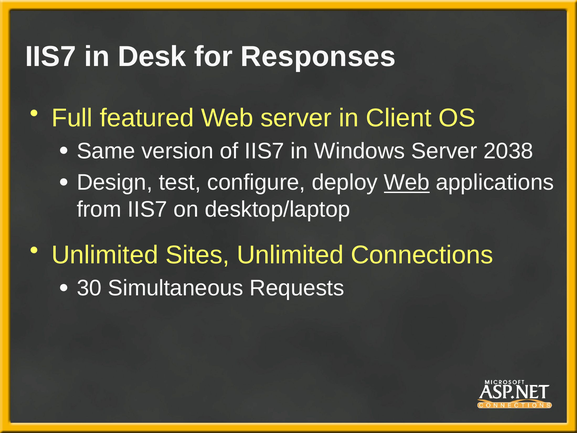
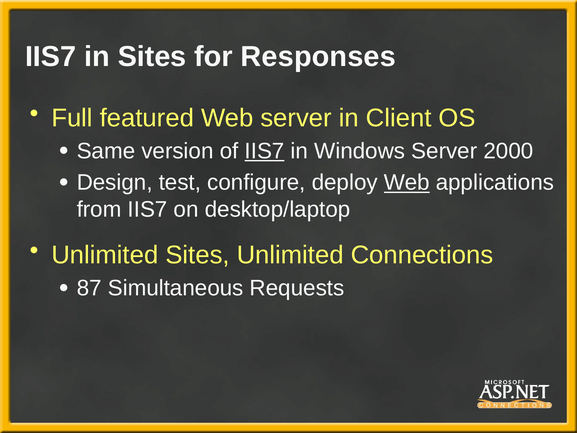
in Desk: Desk -> Sites
IIS7 at (265, 151) underline: none -> present
2038: 2038 -> 2000
30: 30 -> 87
